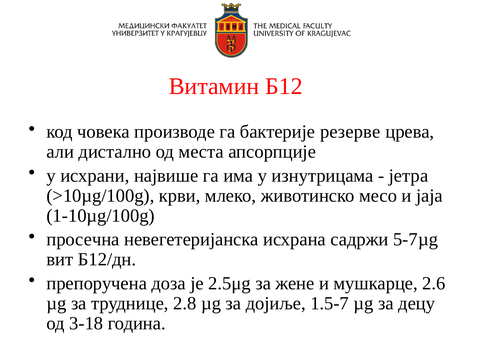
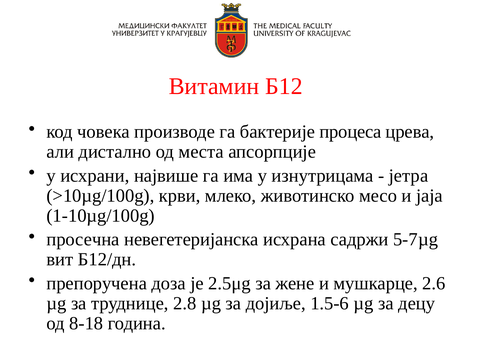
резeрвe: резeрвe -> процеса
1.5-7: 1.5-7 -> 1.5-6
3-18: 3-18 -> 8-18
